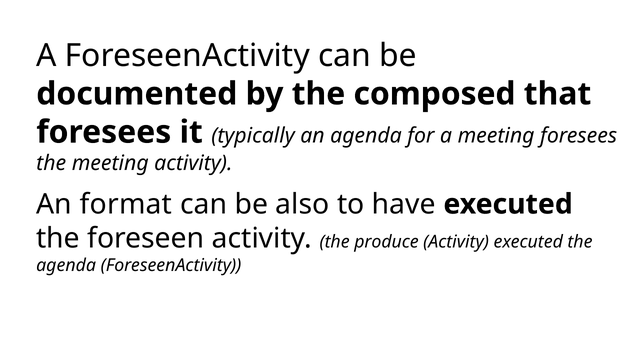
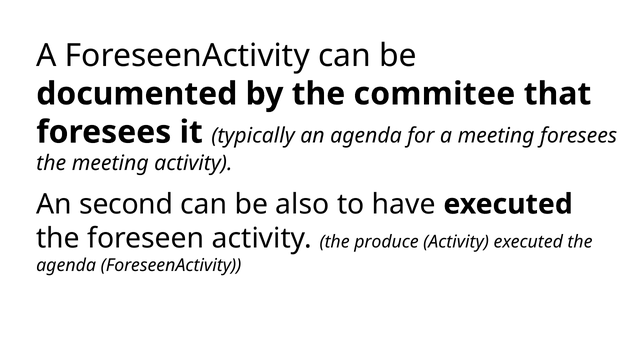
composed: composed -> commitee
format: format -> second
